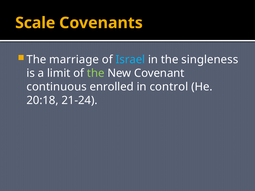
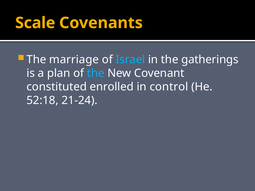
singleness: singleness -> gatherings
limit: limit -> plan
the at (96, 73) colour: light green -> light blue
continuous: continuous -> constituted
20:18: 20:18 -> 52:18
